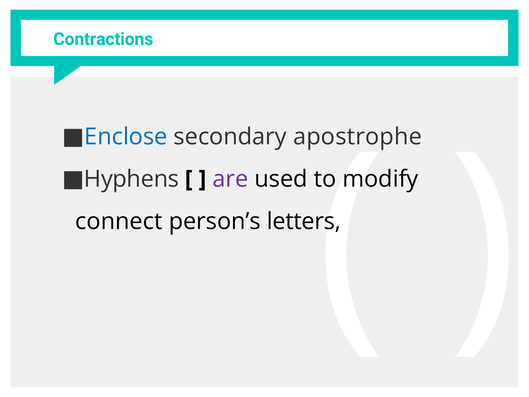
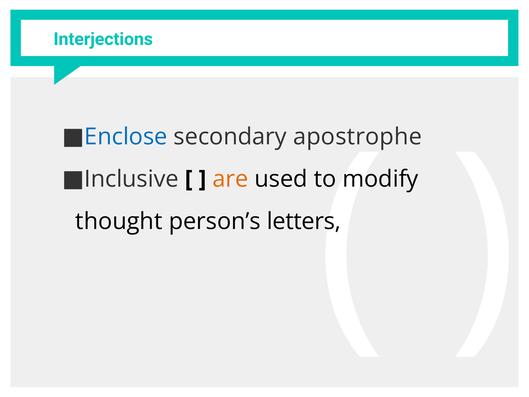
Contractions: Contractions -> Interjections
Hyphens: Hyphens -> Inclusive
are colour: purple -> orange
connect: connect -> thought
